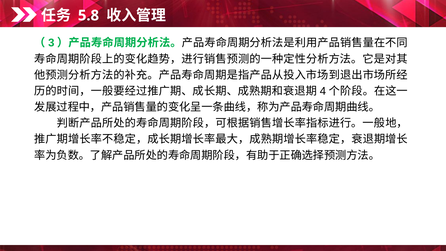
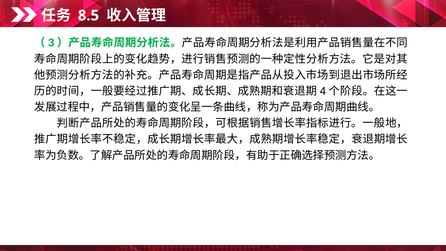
5.8: 5.8 -> 8.5
